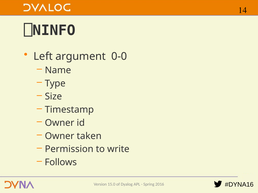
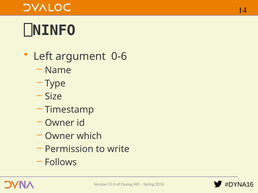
0-0: 0-0 -> 0-6
taken: taken -> which
